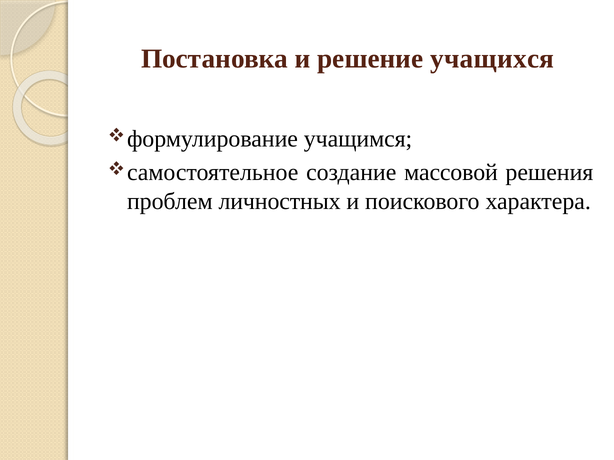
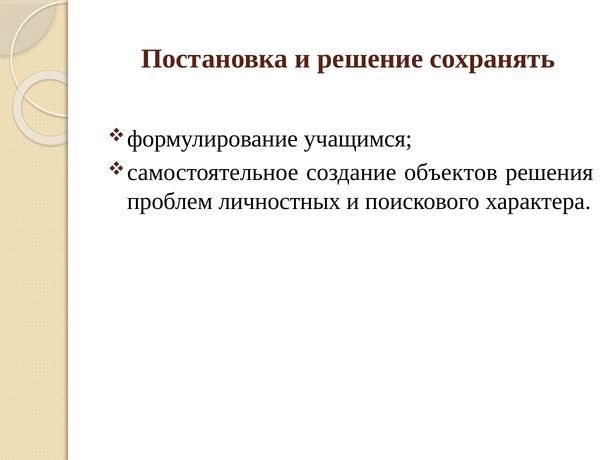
учащихся: учащихся -> сохранять
массовой: массовой -> объектов
